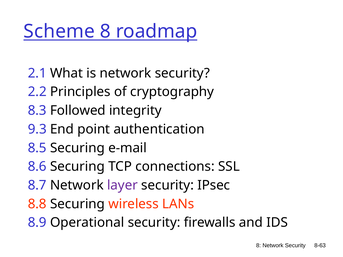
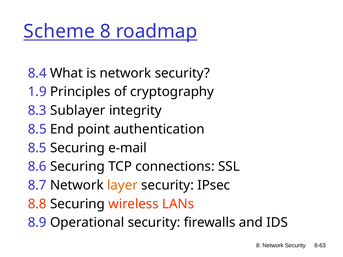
2.1: 2.1 -> 8.4
2.2: 2.2 -> 1.9
Followed: Followed -> Sublayer
9.3 at (37, 129): 9.3 -> 8.5
layer colour: purple -> orange
